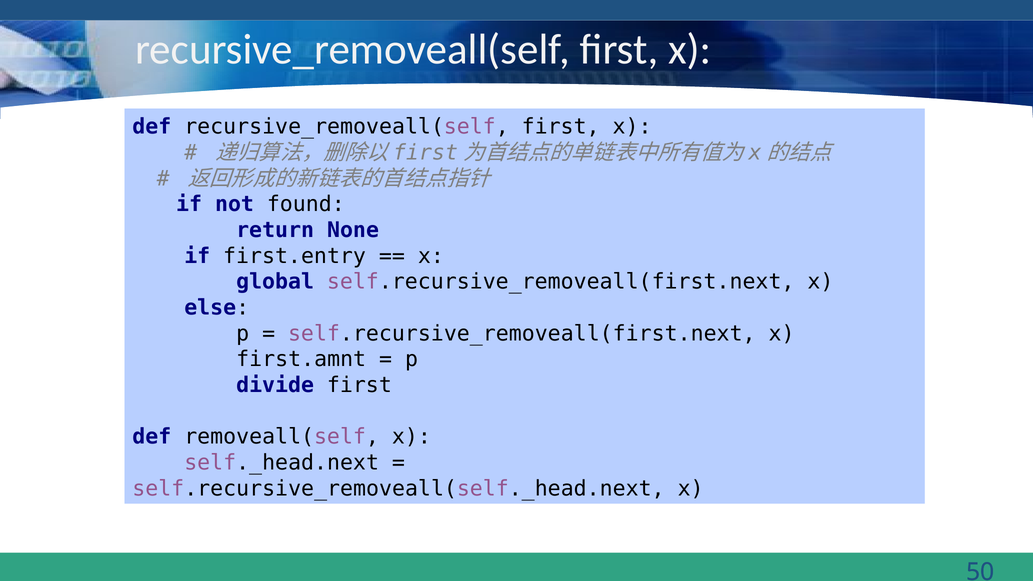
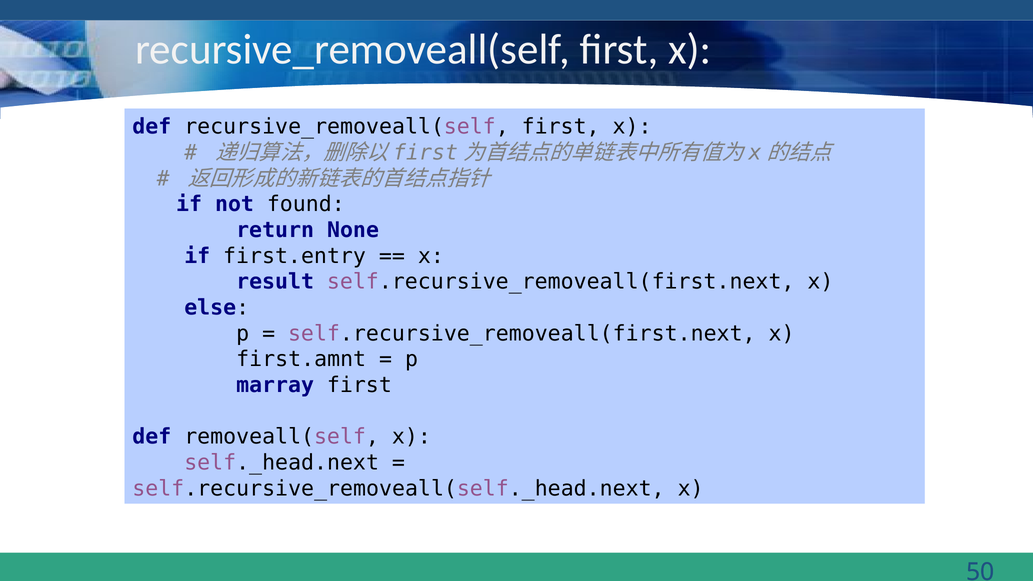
global: global -> result
divide: divide -> marray
